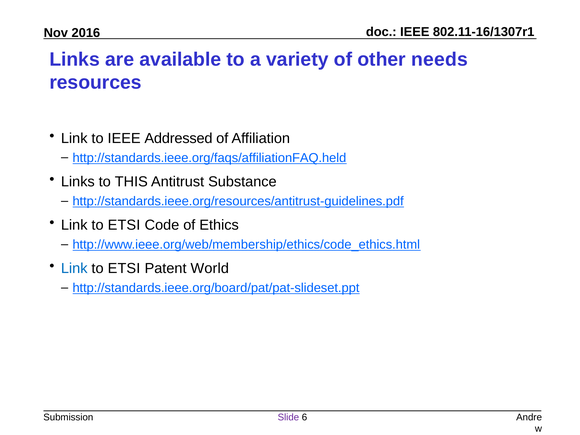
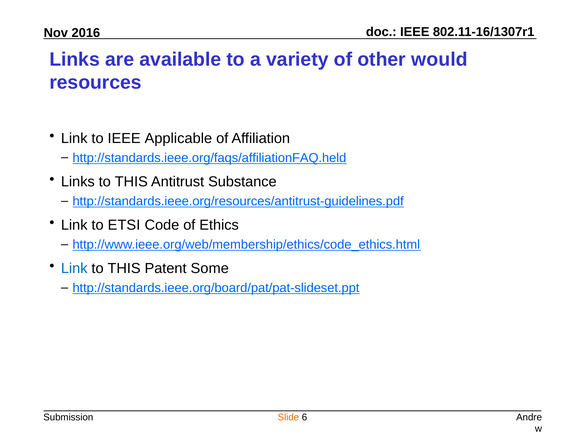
needs: needs -> would
Addressed: Addressed -> Applicable
ETSI at (124, 268): ETSI -> THIS
World: World -> Some
Slide colour: purple -> orange
